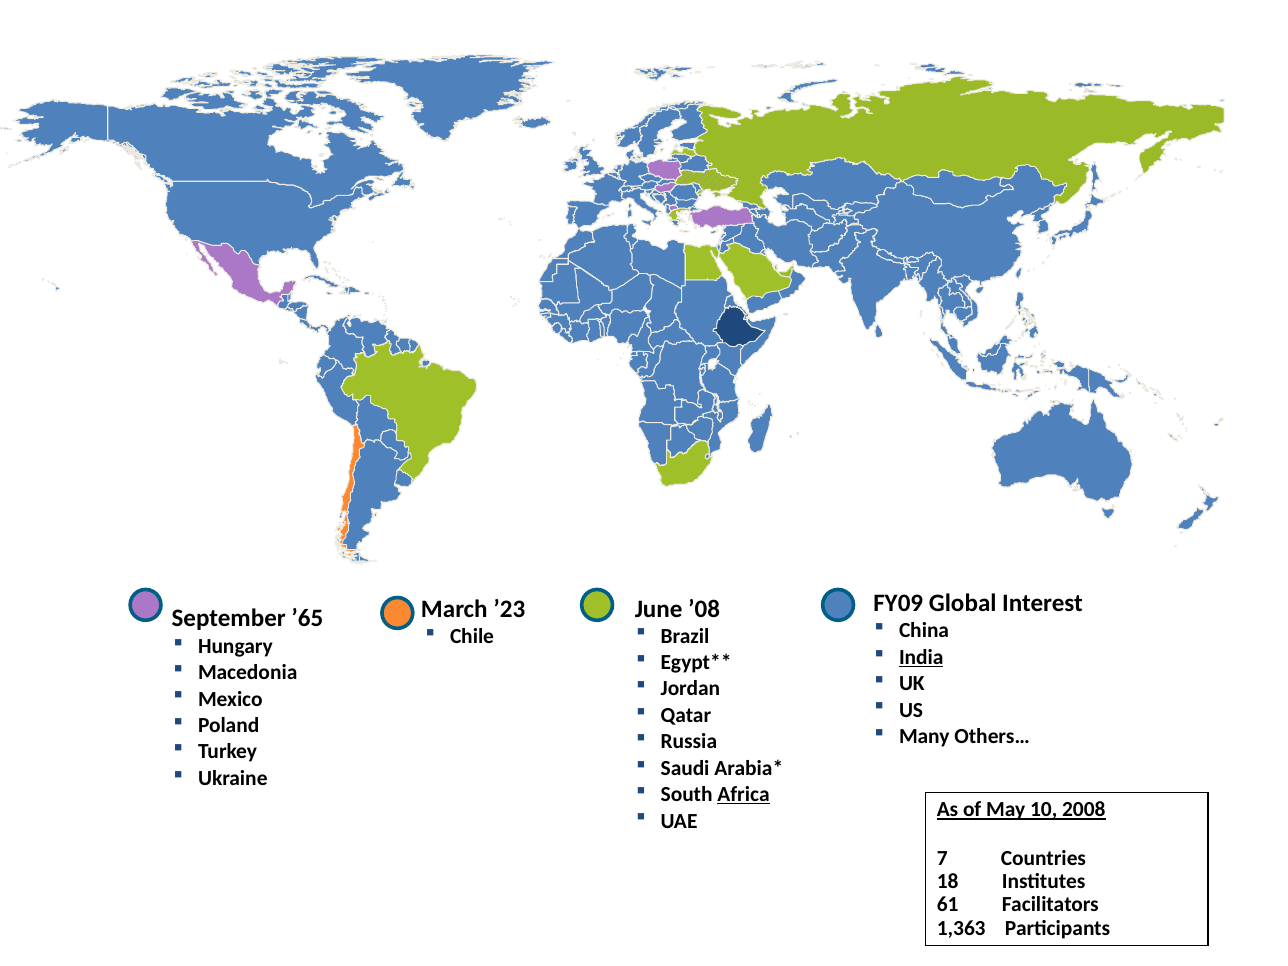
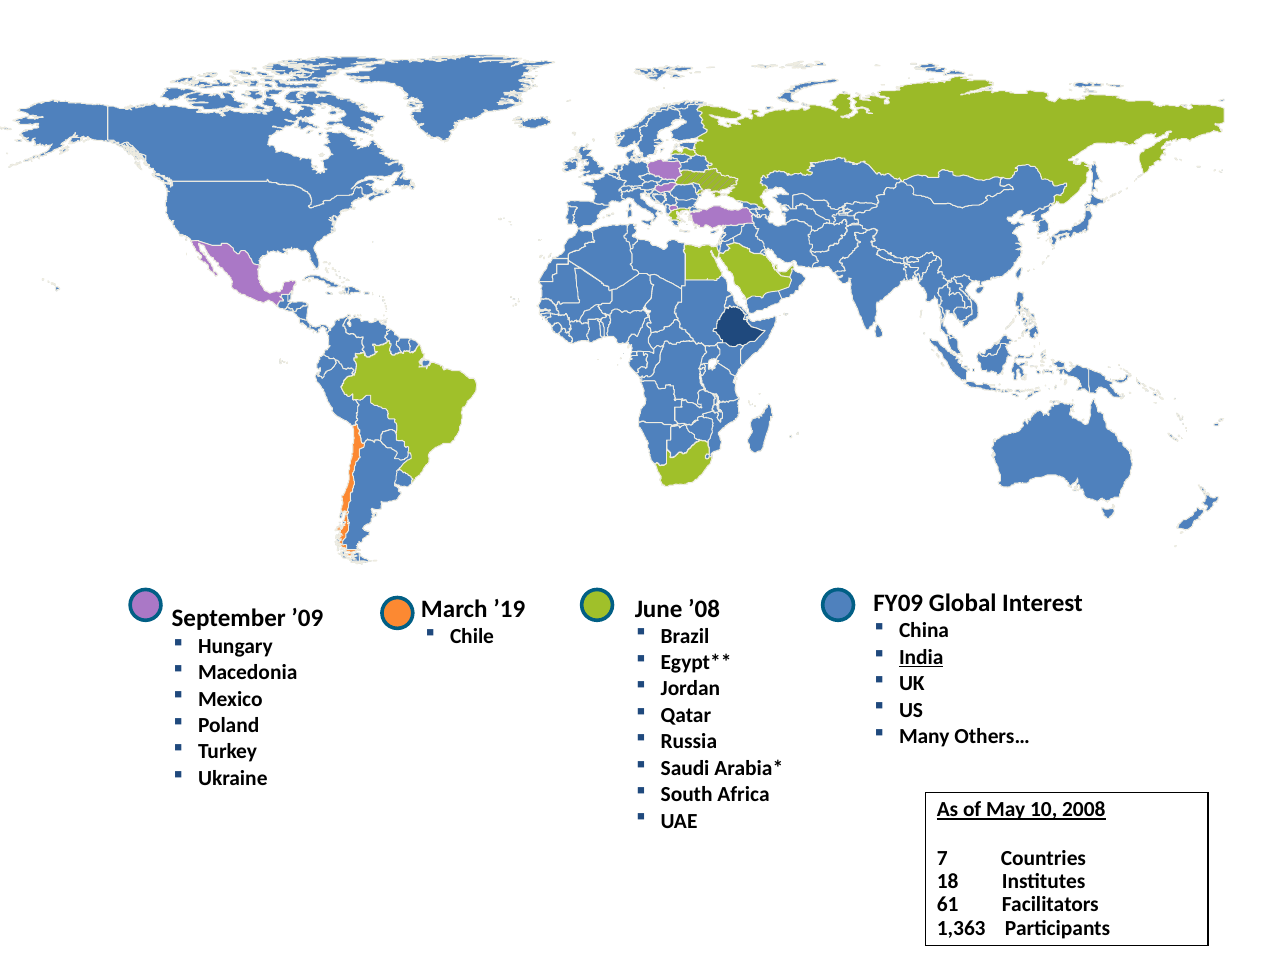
’65: ’65 -> ’09
’23: ’23 -> ’19
Africa underline: present -> none
